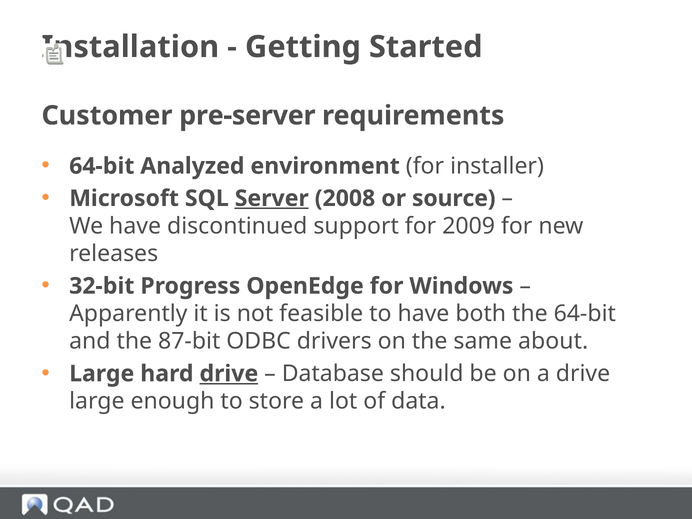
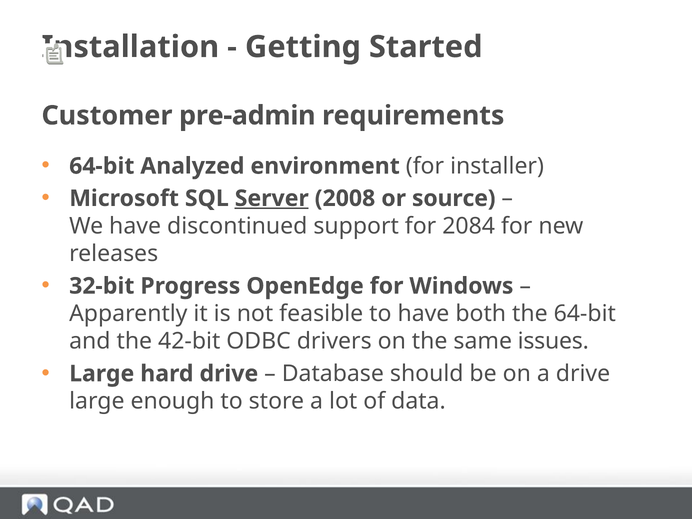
pre-server: pre-server -> pre-admin
2009: 2009 -> 2084
87-bit: 87-bit -> 42-bit
about: about -> issues
drive at (229, 374) underline: present -> none
